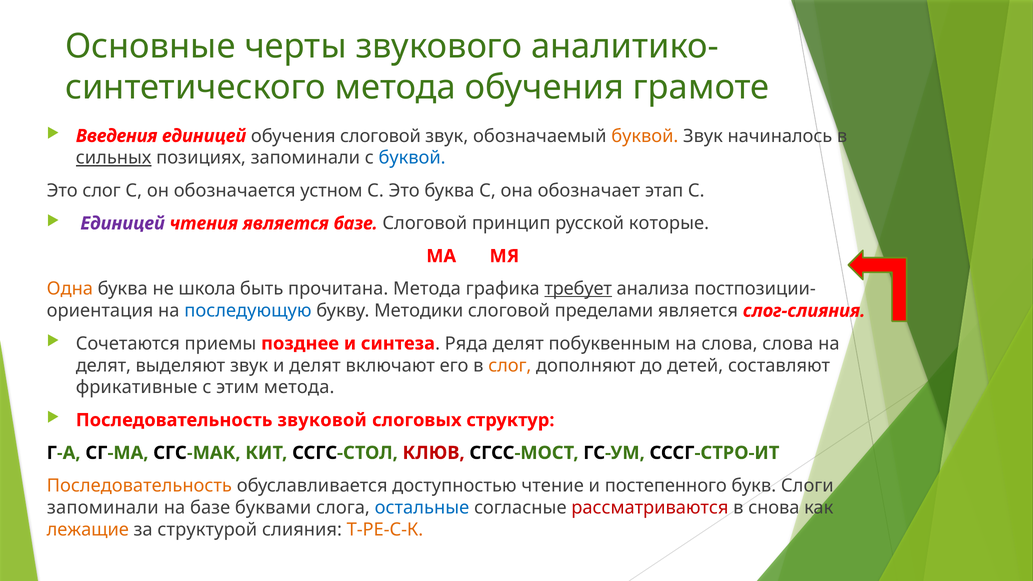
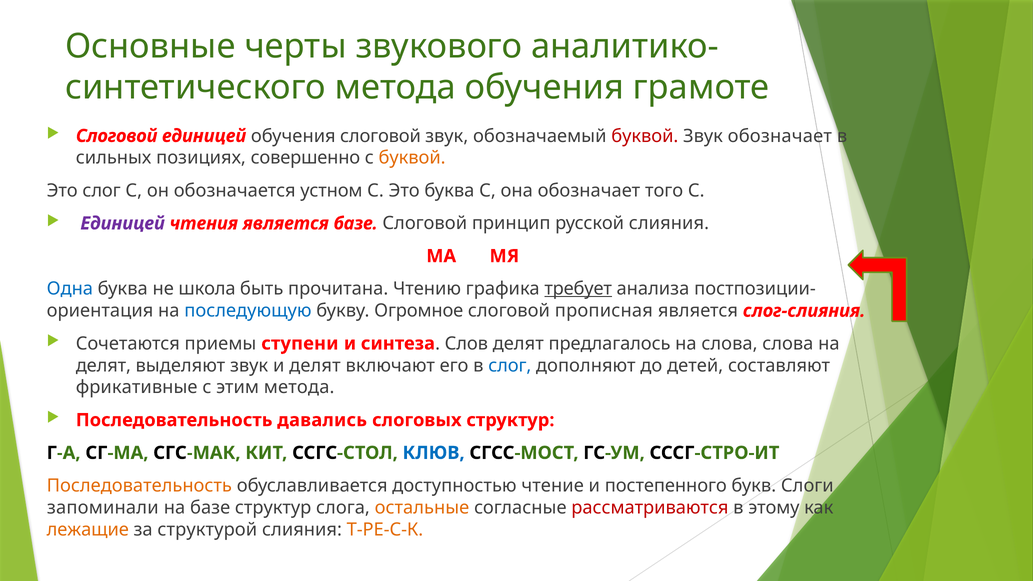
Введения at (117, 136): Введения -> Слоговой
буквой at (645, 136) colour: orange -> red
Звук начиналось: начиналось -> обозначает
сильных underline: present -> none
позициях запоминали: запоминали -> совершенно
буквой at (412, 158) colour: blue -> orange
этап: этап -> того
русской которые: которые -> слияния
Одна colour: orange -> blue
прочитана Метода: Метода -> Чтению
Методики: Методики -> Огромное
пределами: пределами -> прописная
позднее: позднее -> ступени
Ряда: Ряда -> Слов
побуквенным: побуквенным -> предлагалось
слог at (510, 366) colour: orange -> blue
звуковой: звуковой -> давались
КЛЮВ colour: red -> blue
базе буквами: буквами -> структур
остальные colour: blue -> orange
снова: снова -> этому
